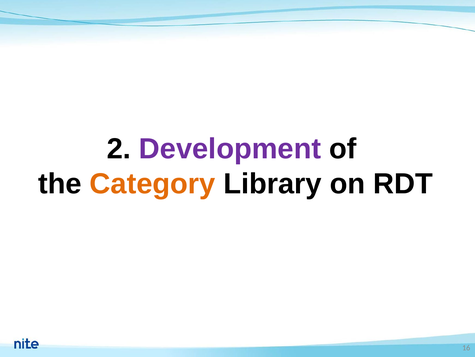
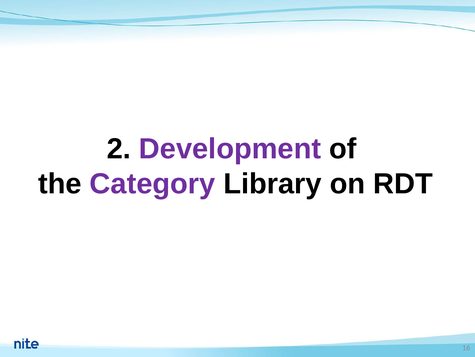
Category colour: orange -> purple
